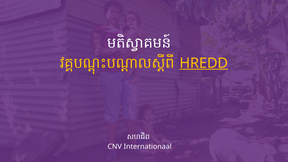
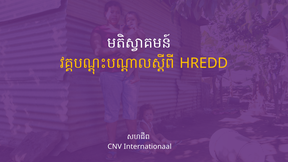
HREDD underline: present -> none
